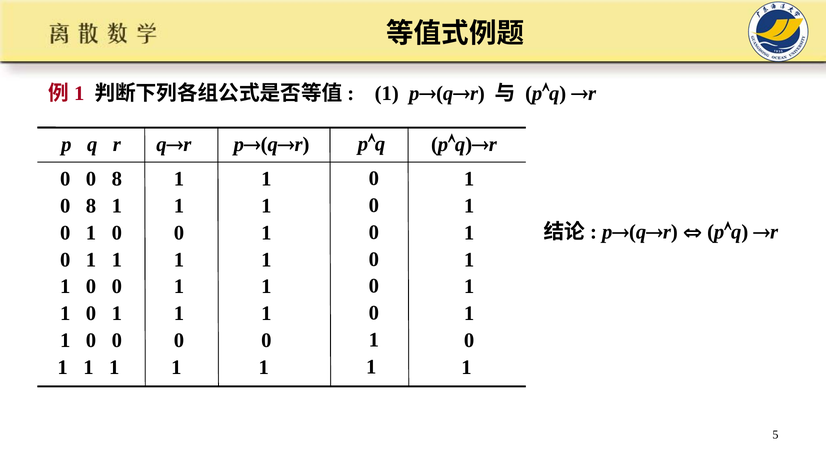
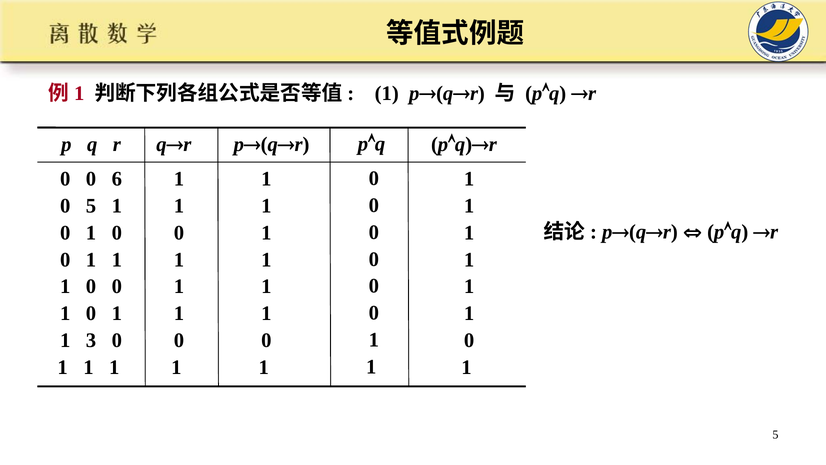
0 0 8: 8 -> 6
8 at (91, 206): 8 -> 5
0 at (91, 340): 0 -> 3
